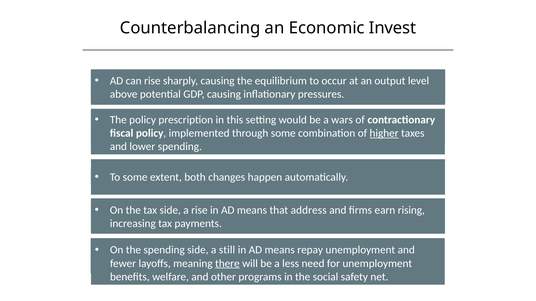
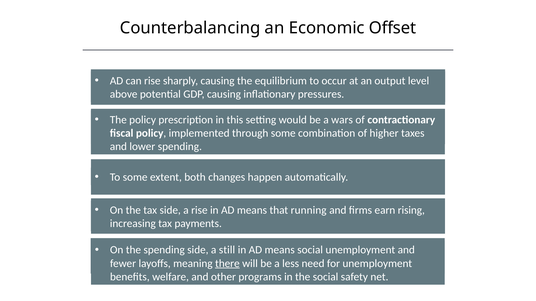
Invest: Invest -> Offset
higher underline: present -> none
address: address -> running
means repay: repay -> social
